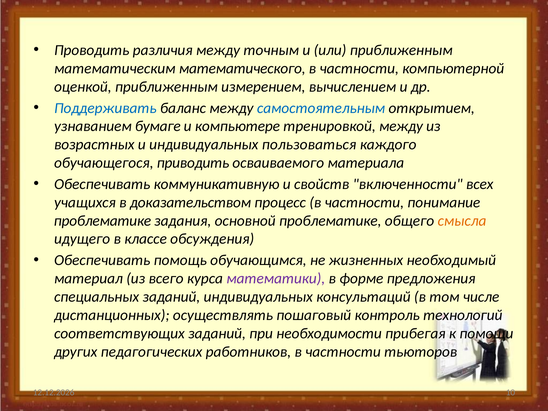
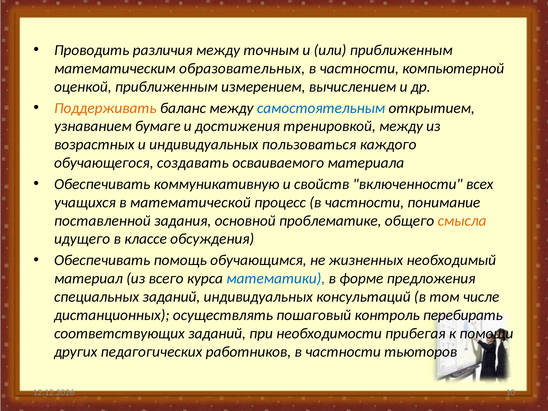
математического: математического -> образовательных
Поддерживать colour: blue -> orange
компьютере: компьютере -> достижения
приводить: приводить -> создавать
доказательством: доказательством -> математической
проблематике at (102, 221): проблематике -> поставленной
математики colour: purple -> blue
технологий: технологий -> перебирать
